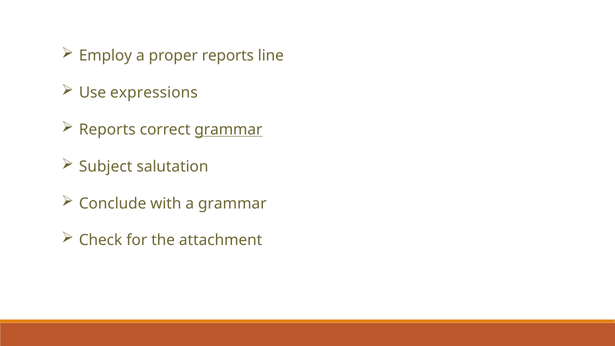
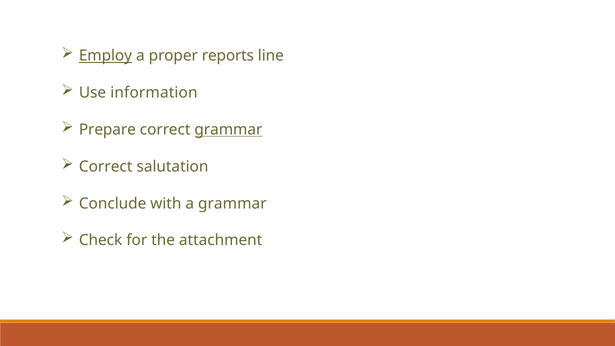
Employ underline: none -> present
expressions: expressions -> information
Reports at (107, 130): Reports -> Prepare
Subject at (106, 167): Subject -> Correct
